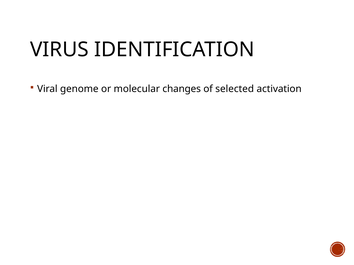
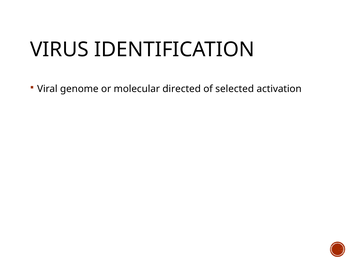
changes: changes -> directed
